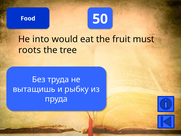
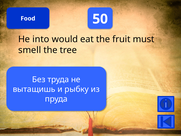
roots: roots -> smell
